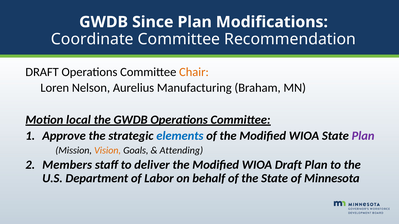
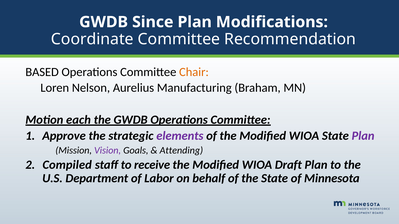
DRAFT at (42, 72): DRAFT -> BASED
local: local -> each
elements colour: blue -> purple
Vision colour: orange -> purple
Members: Members -> Compiled
deliver: deliver -> receive
